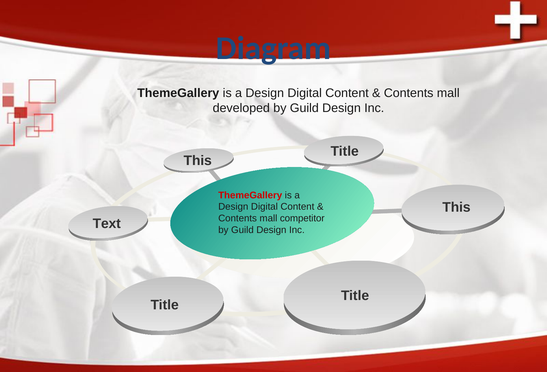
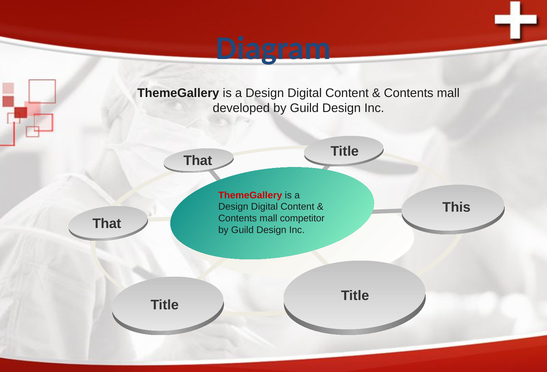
This at (198, 161): This -> That
Text at (107, 224): Text -> That
